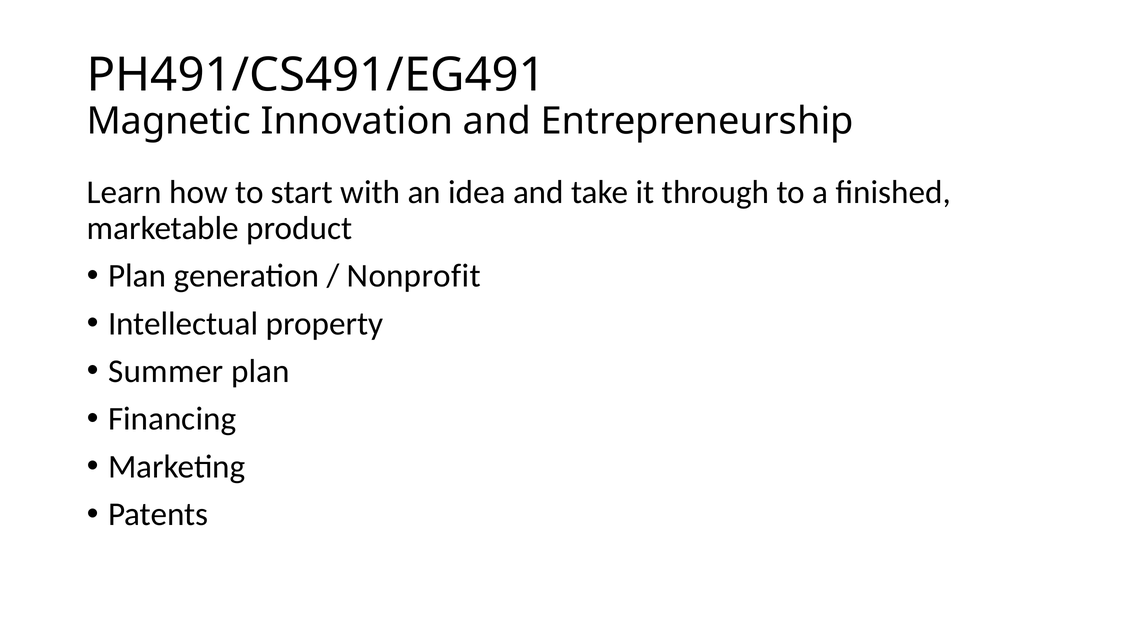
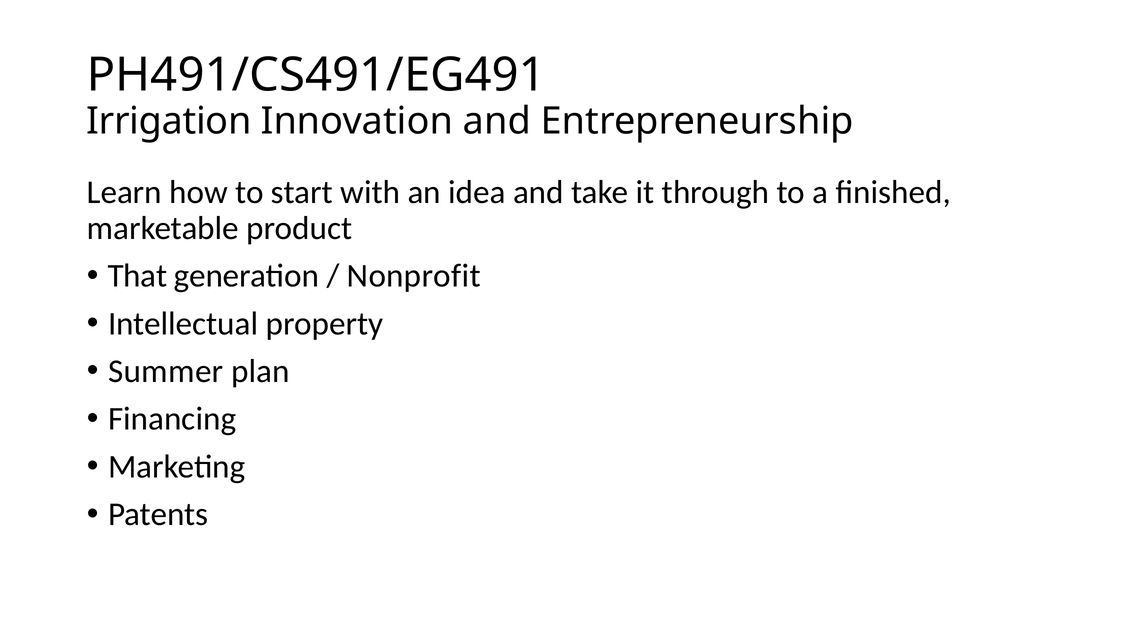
Magnetic: Magnetic -> Irrigation
Plan at (137, 276): Plan -> That
